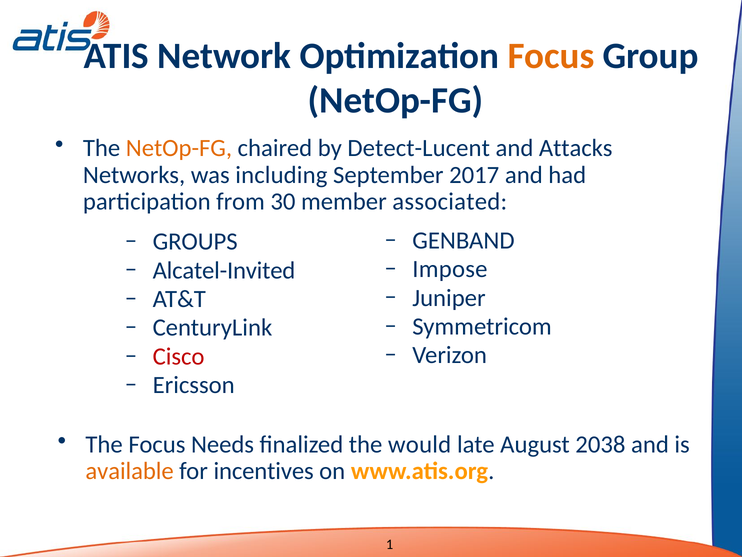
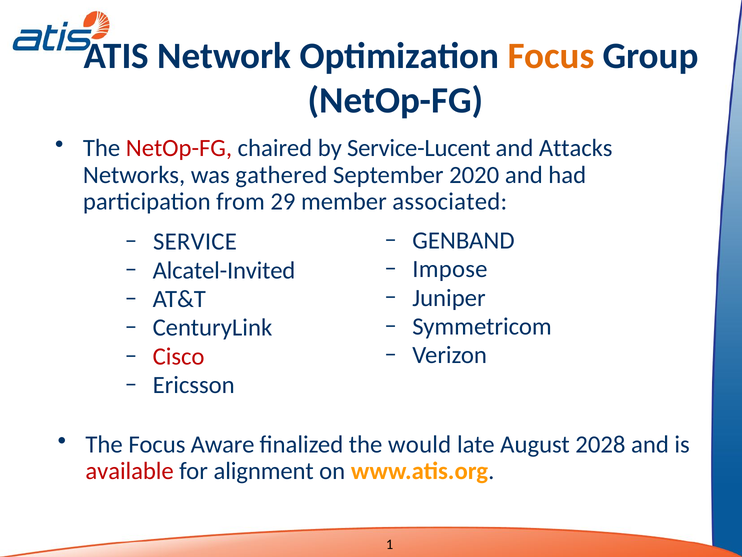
NetOp-FG at (179, 148) colour: orange -> red
Detect-Lucent: Detect-Lucent -> Service-Lucent
including: including -> gathered
2017: 2017 -> 2020
30: 30 -> 29
GROUPS: GROUPS -> SERVICE
Needs: Needs -> Aware
2038: 2038 -> 2028
available colour: orange -> red
incentives: incentives -> alignment
